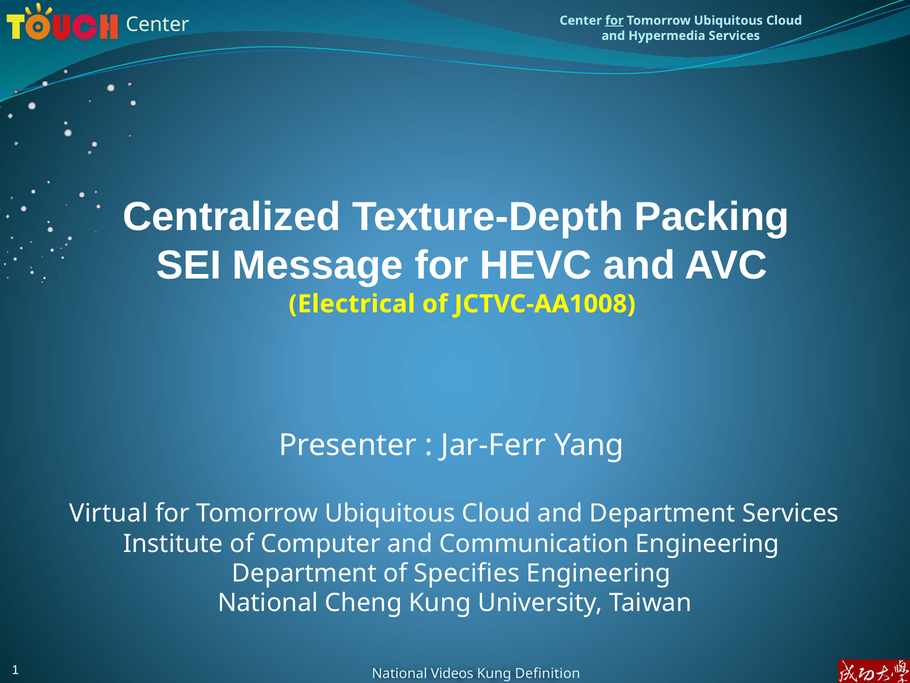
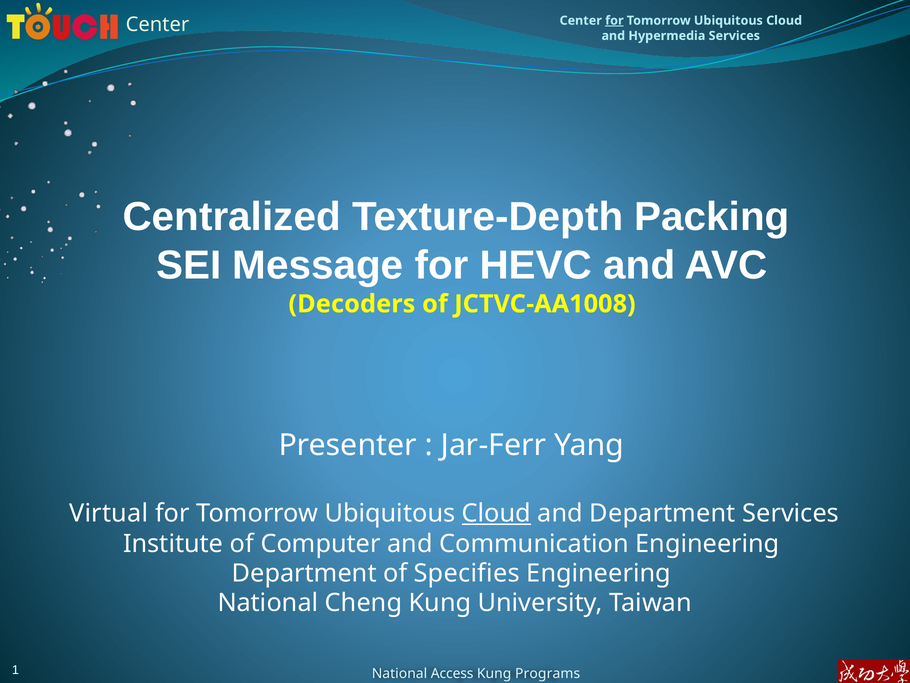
Electrical: Electrical -> Decoders
Cloud at (496, 513) underline: none -> present
Videos: Videos -> Access
Definition: Definition -> Programs
